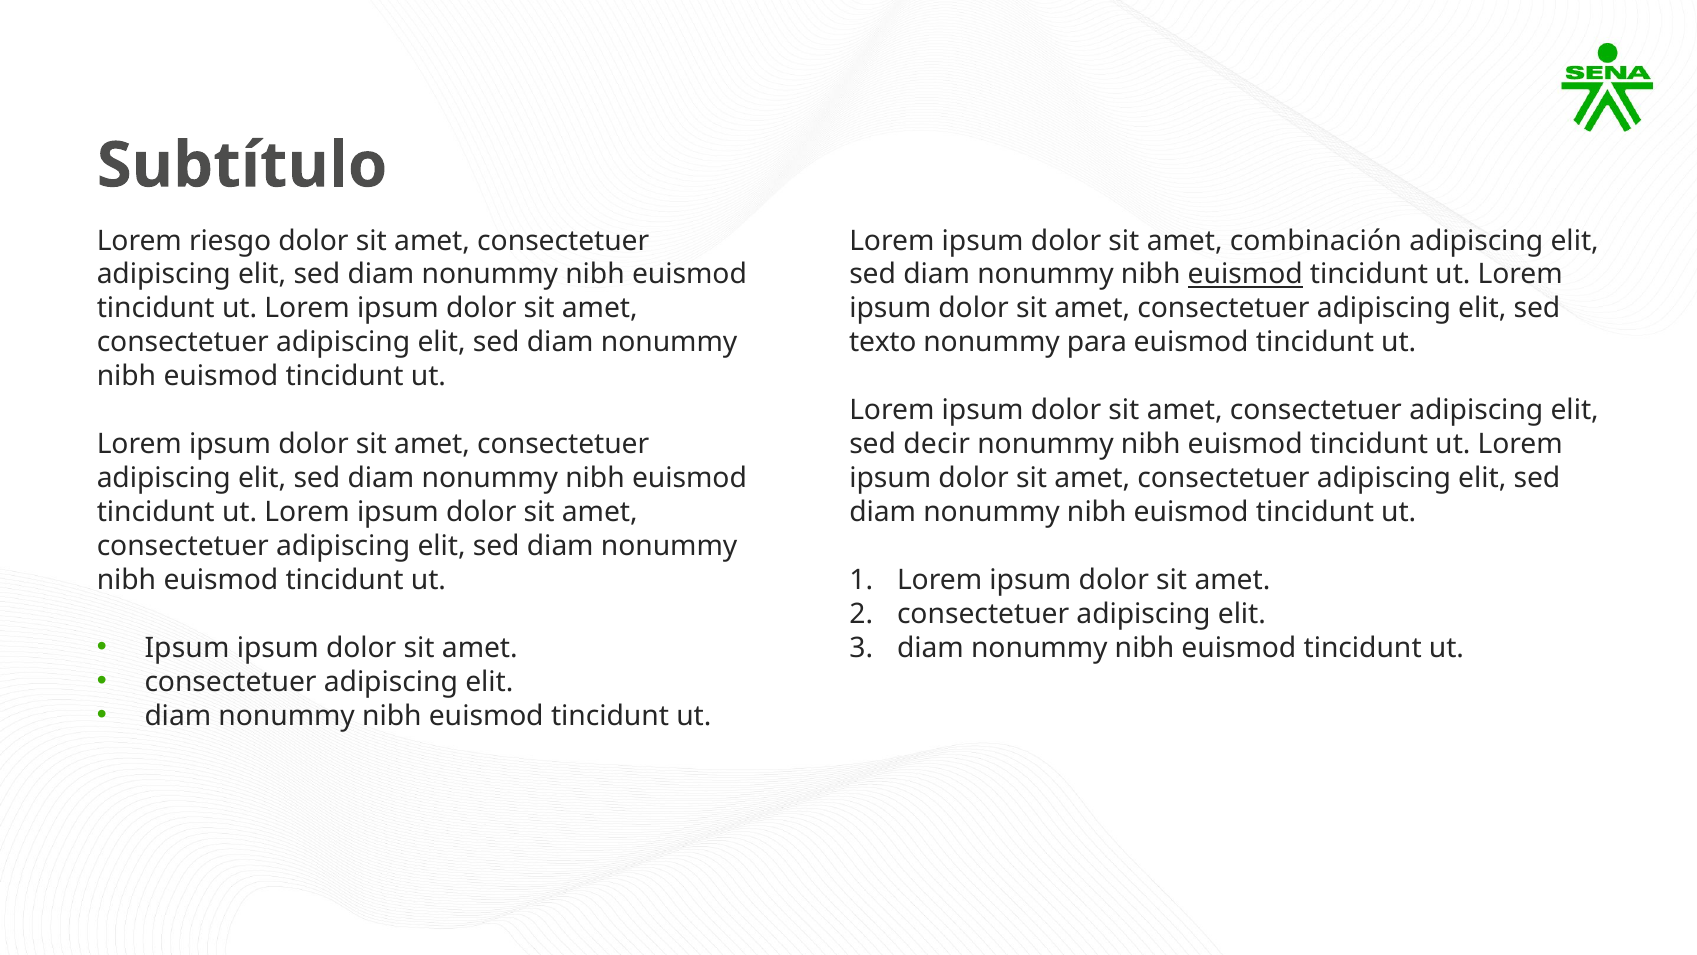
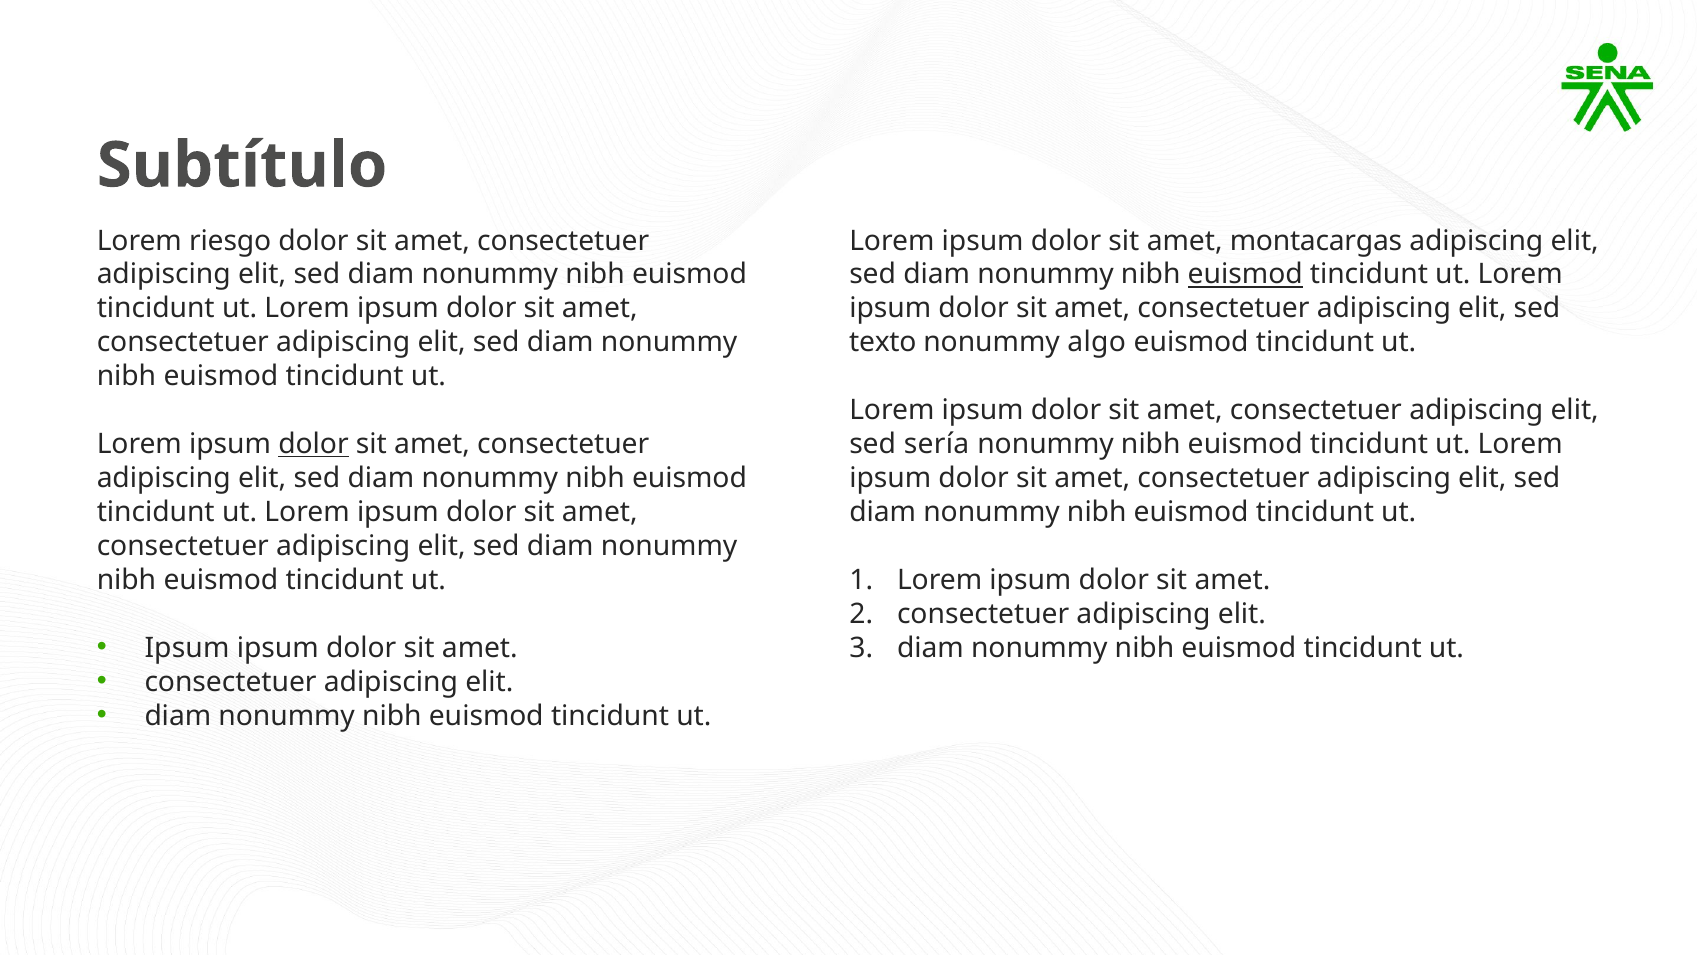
combinación: combinación -> montacargas
para: para -> algo
dolor at (313, 444) underline: none -> present
decir: decir -> sería
